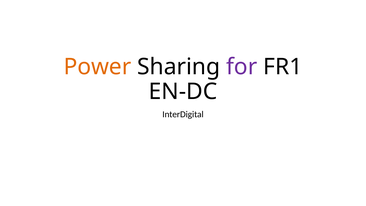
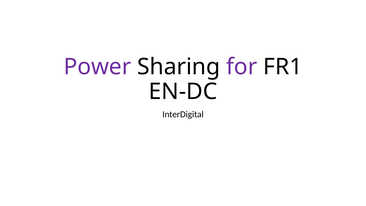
Power colour: orange -> purple
